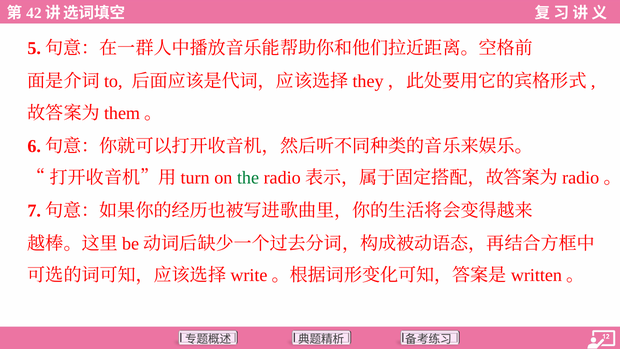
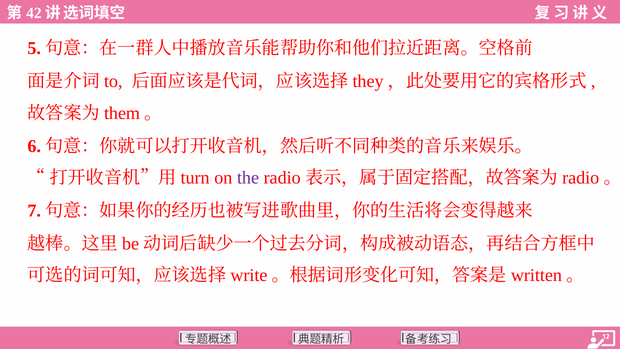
the colour: green -> purple
